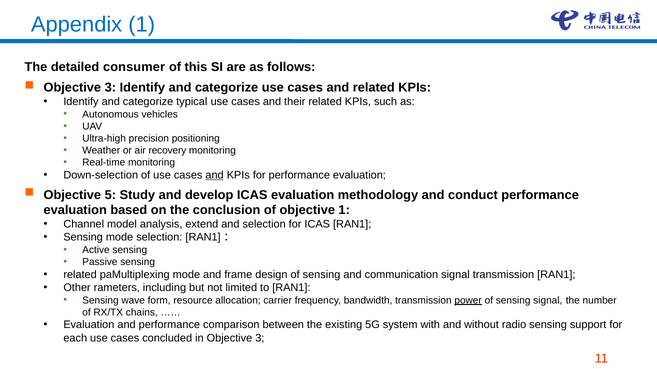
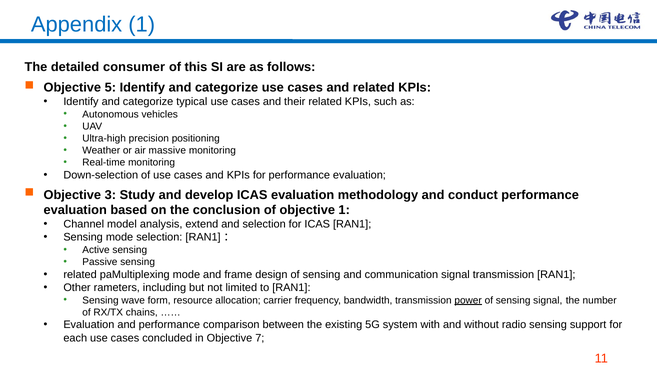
3 at (110, 88): 3 -> 5
recovery: recovery -> massive
and at (215, 175) underline: present -> none
5: 5 -> 3
in Objective 3: 3 -> 7
